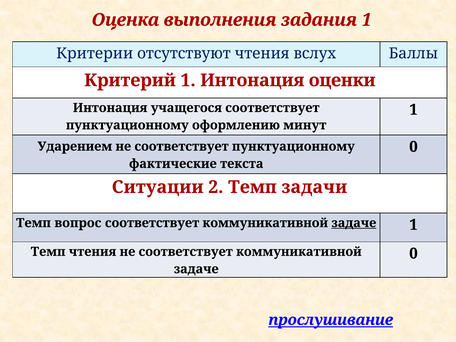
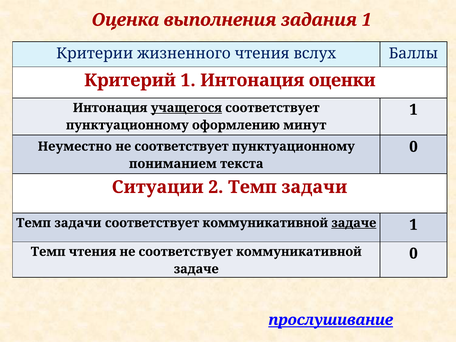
отсутствуют: отсутствуют -> жизненного
учащегося underline: none -> present
Ударением: Ударением -> Неуместно
фактические: фактические -> пониманием
вопрос at (78, 223): вопрос -> задачи
